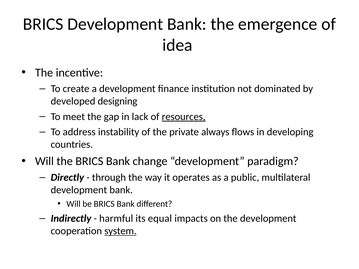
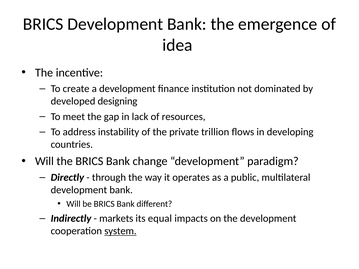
resources underline: present -> none
always: always -> trillion
harmful: harmful -> markets
